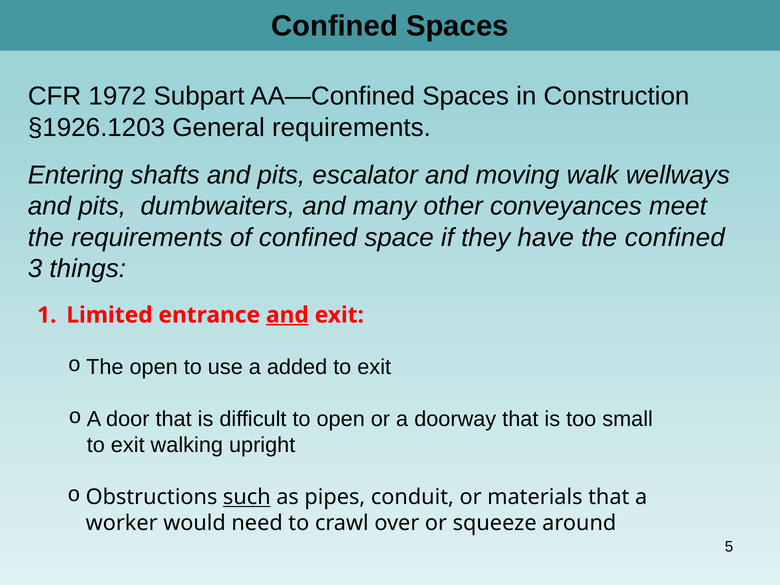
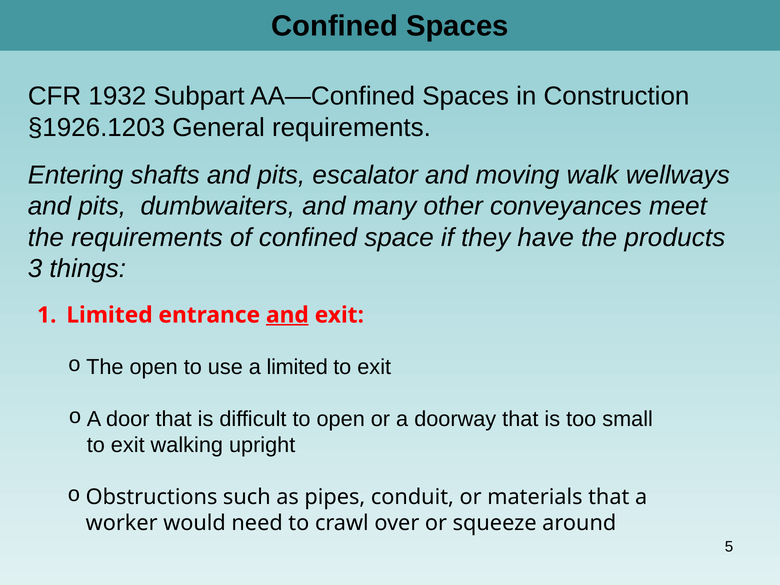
1972: 1972 -> 1932
the confined: confined -> products
a added: added -> limited
such underline: present -> none
